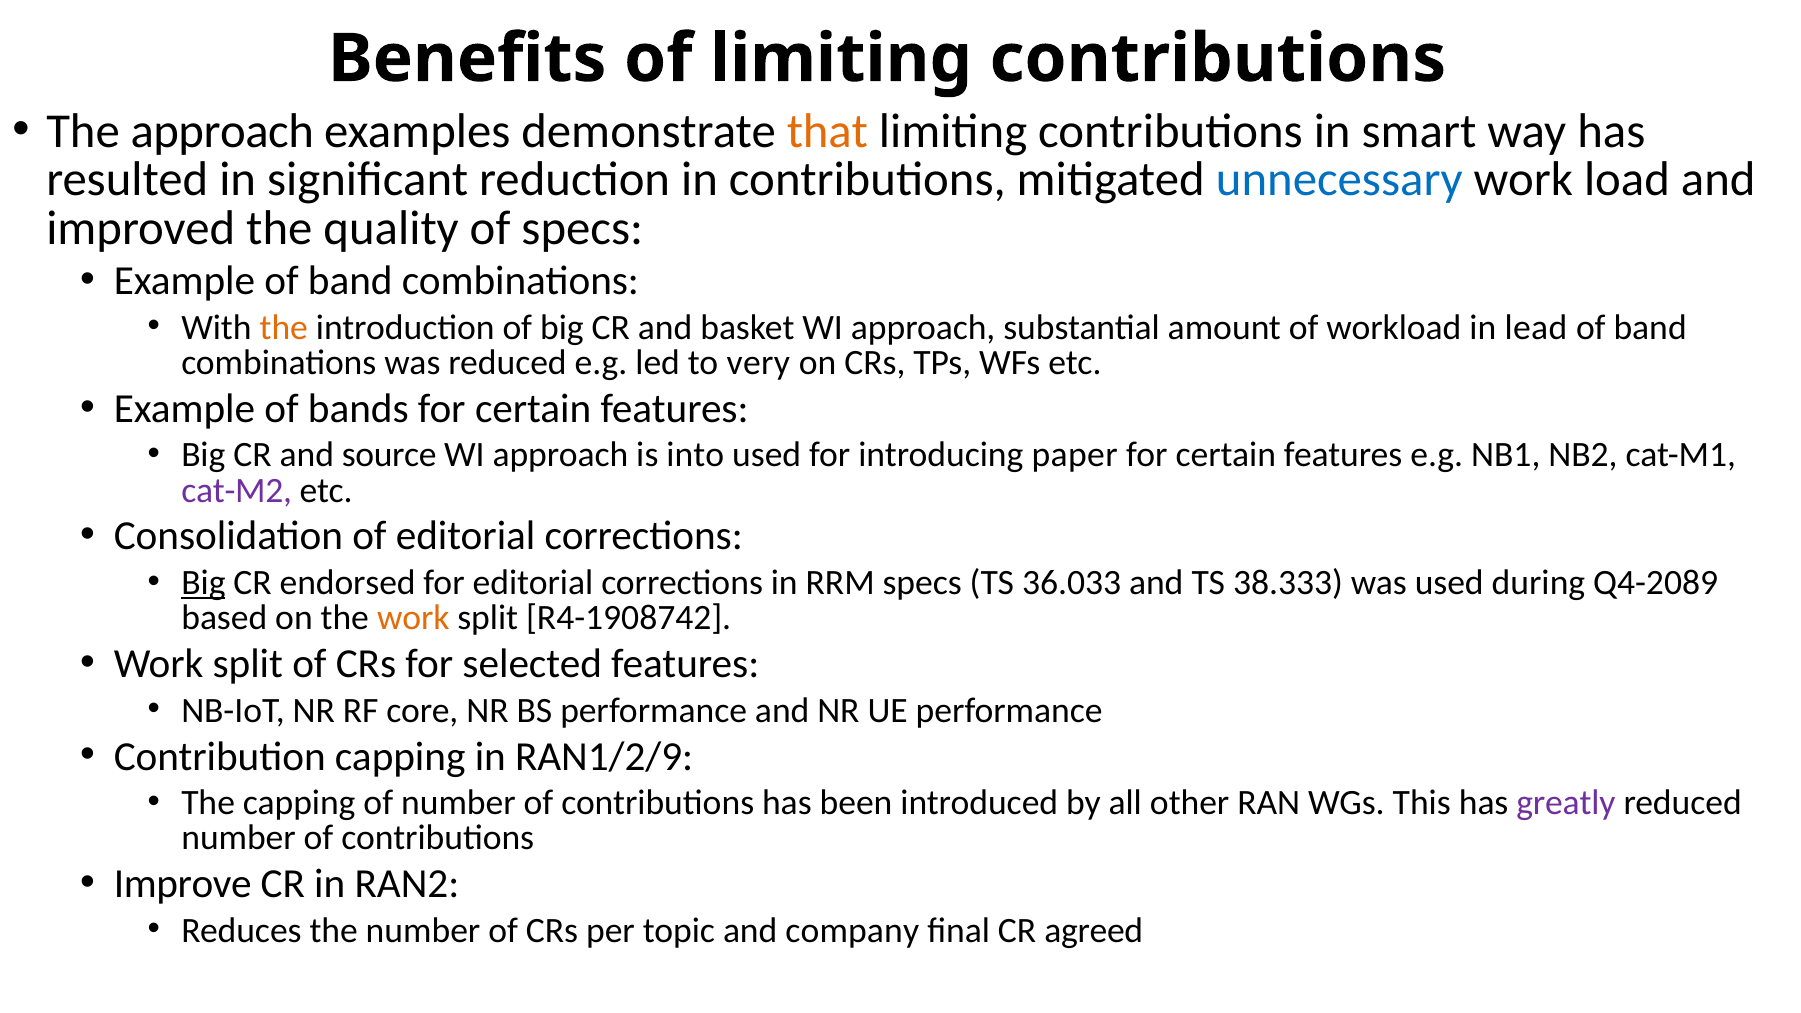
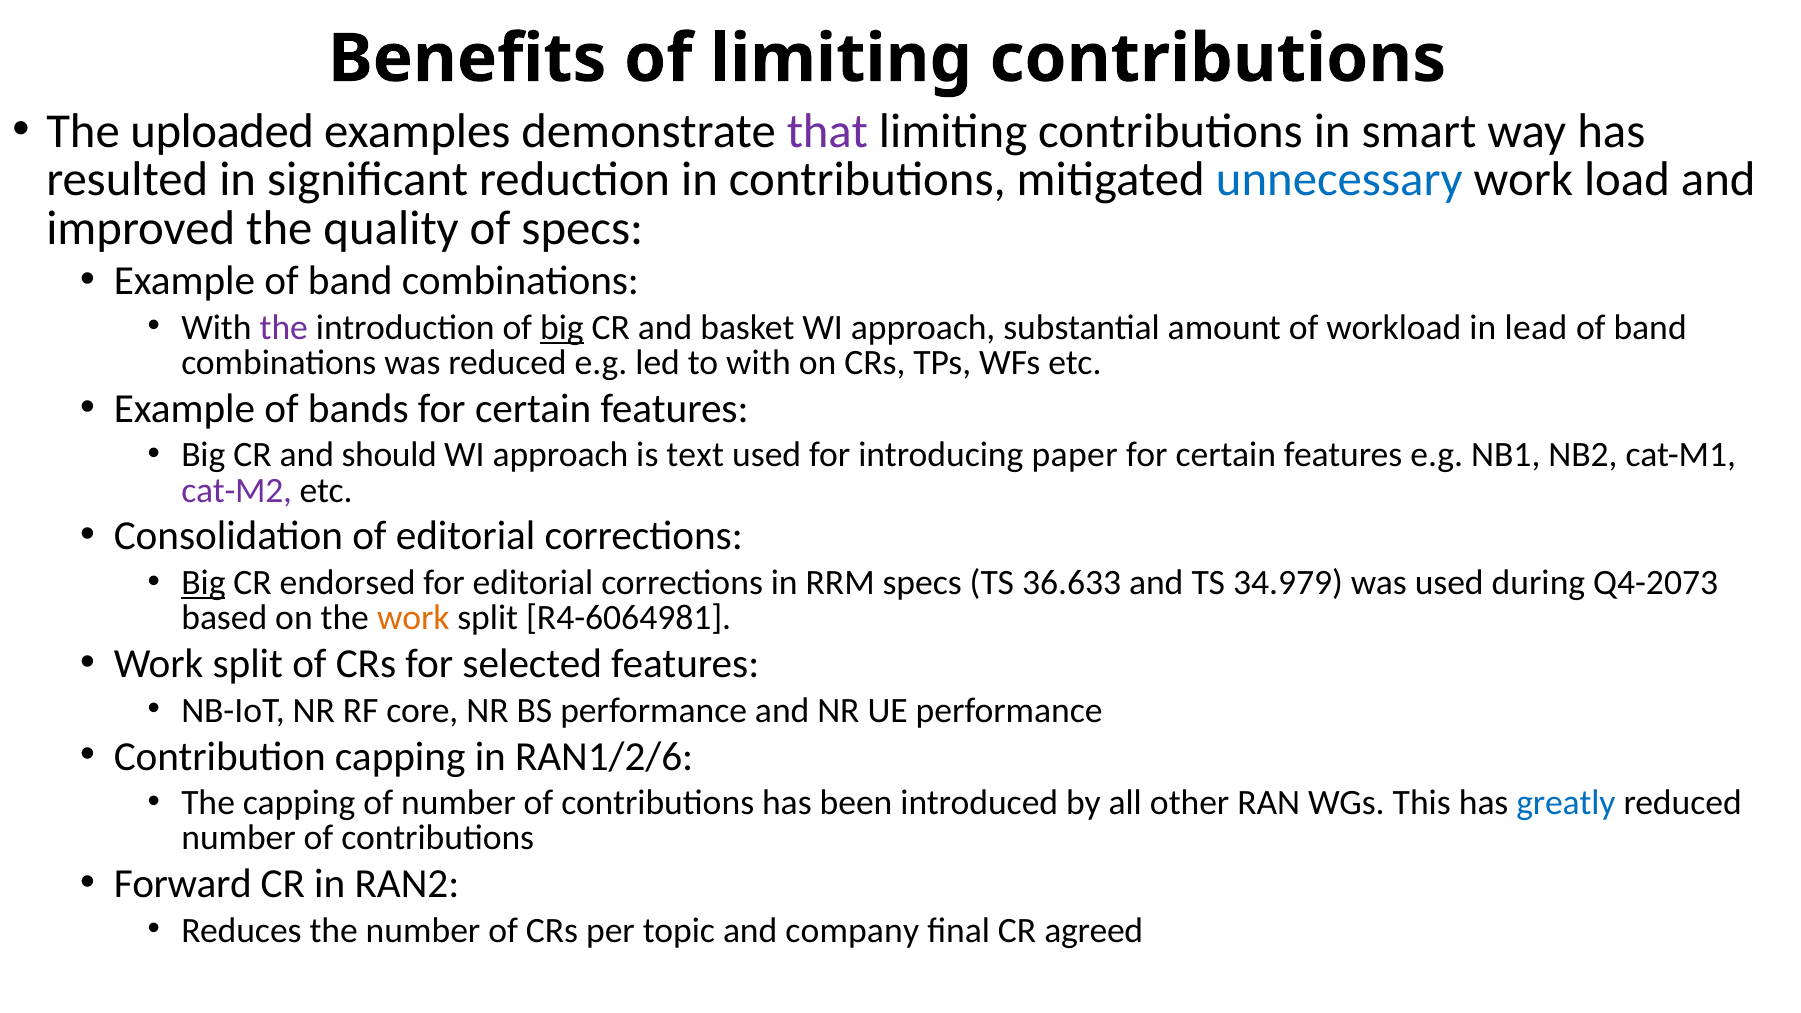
The approach: approach -> uploaded
that colour: orange -> purple
the at (284, 328) colour: orange -> purple
big at (562, 328) underline: none -> present
to very: very -> with
source: source -> should
into: into -> text
36.033: 36.033 -> 36.633
38.333: 38.333 -> 34.979
Q4-2089: Q4-2089 -> Q4-2073
R4-1908742: R4-1908742 -> R4-6064981
RAN1/2/9: RAN1/2/9 -> RAN1/2/6
greatly colour: purple -> blue
Improve: Improve -> Forward
